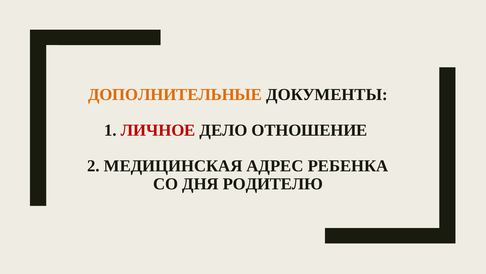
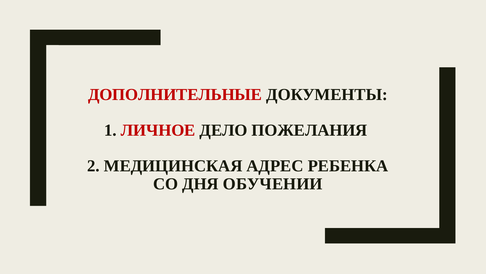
ДОПОЛНИТЕЛЬНЫЕ colour: orange -> red
ОТНОШЕНИЕ: ОТНОШЕНИЕ -> ПОЖЕЛАНИЯ
РОДИТЕЛЮ: РОДИТЕЛЮ -> ОБУЧЕНИИ
